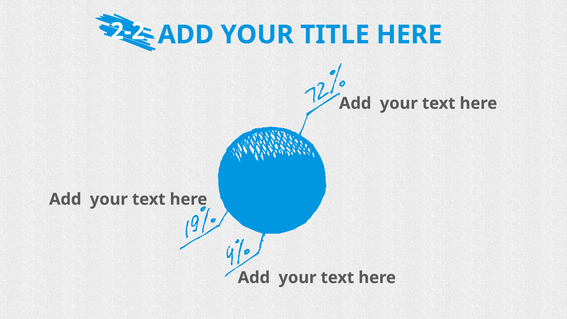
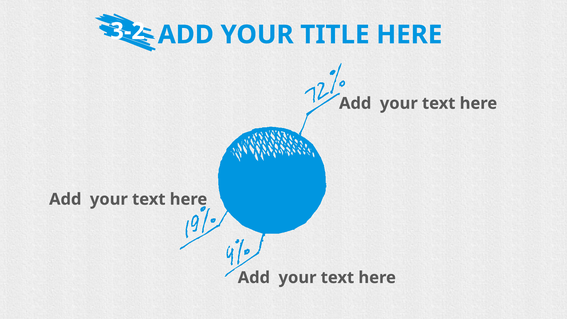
2-2: 2-2 -> 3-2
